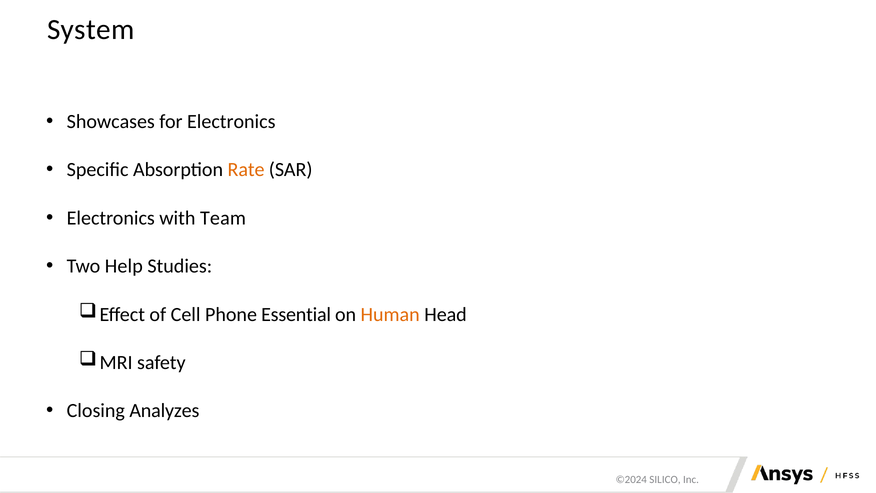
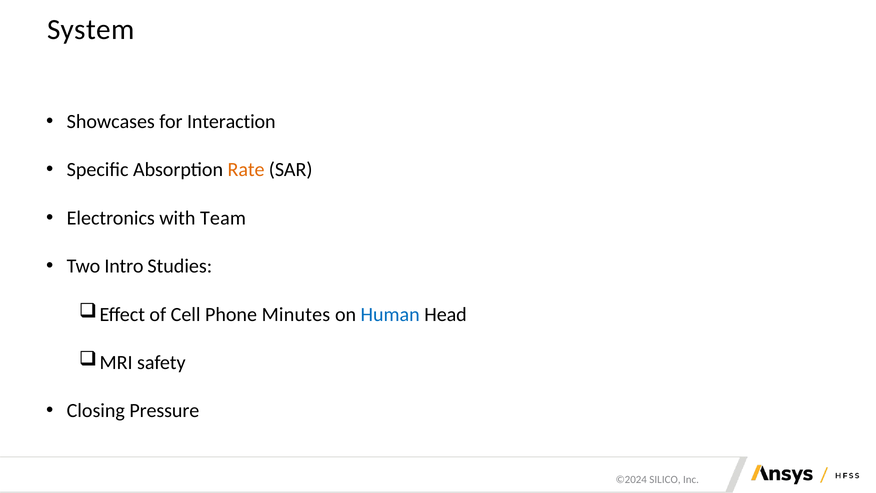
for Electronics: Electronics -> Interaction
Help: Help -> Intro
Essential: Essential -> Minutes
Human colour: orange -> blue
Analyzes: Analyzes -> Pressure
